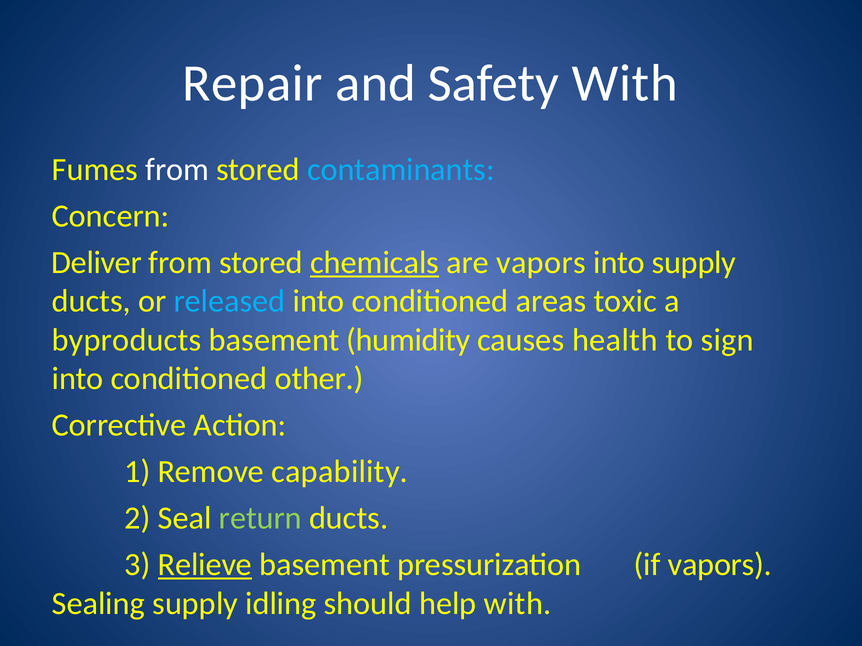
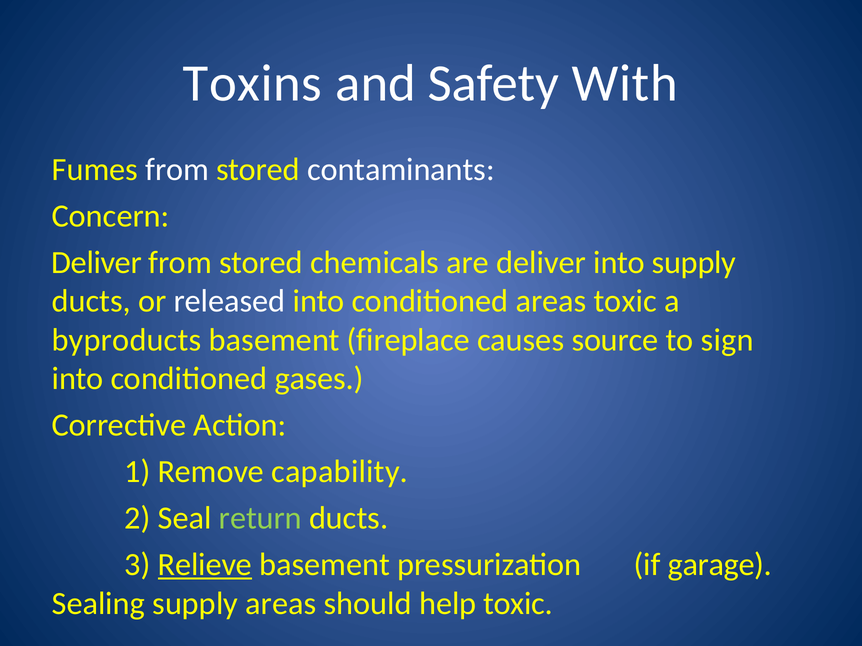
Repair: Repair -> Toxins
contaminants colour: light blue -> white
chemicals underline: present -> none
are vapors: vapors -> deliver
released colour: light blue -> white
humidity: humidity -> fireplace
health: health -> source
other: other -> gases
if vapors: vapors -> garage
supply idling: idling -> areas
help with: with -> toxic
